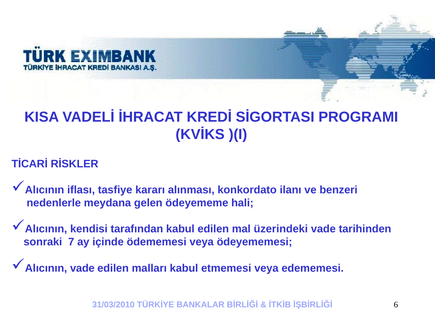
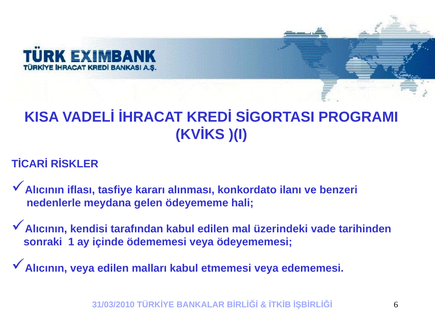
7: 7 -> 1
Alıcının vade: vade -> veya
